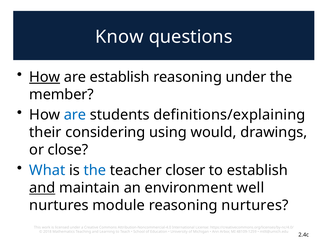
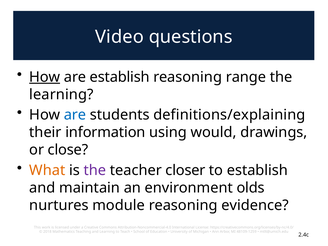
Know: Know -> Video
reasoning under: under -> range
member at (61, 95): member -> learning
considering: considering -> information
What colour: blue -> orange
the at (95, 170) colour: blue -> purple
and at (42, 188) underline: present -> none
well: well -> olds
reasoning nurtures: nurtures -> evidence
